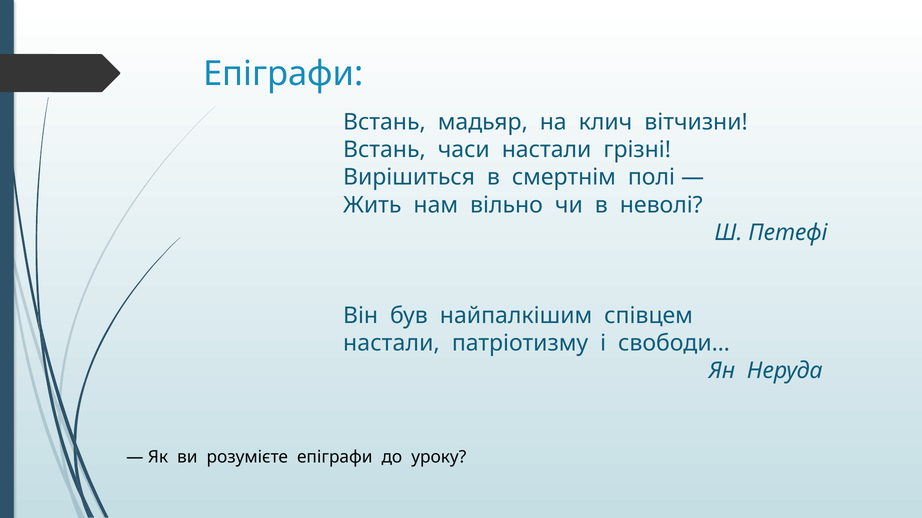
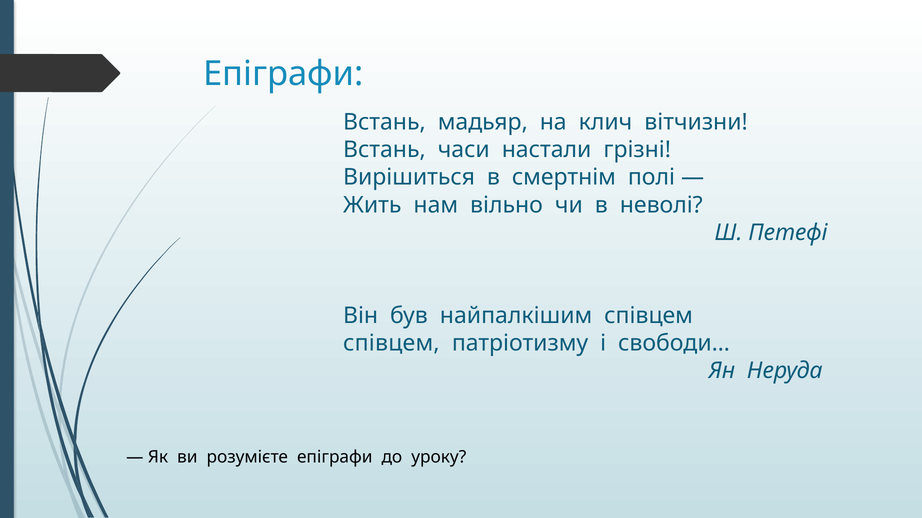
настали at (391, 344): настали -> співцем
